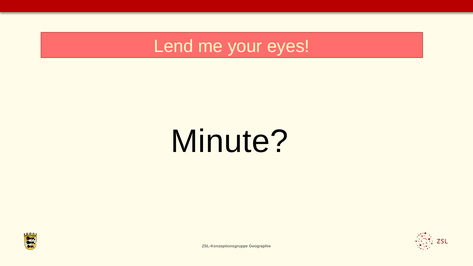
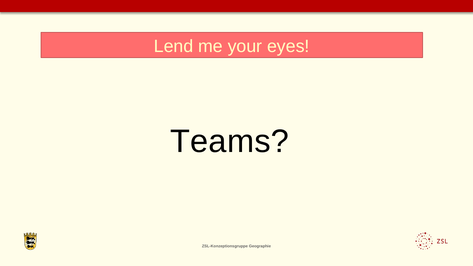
Minute: Minute -> Teams
